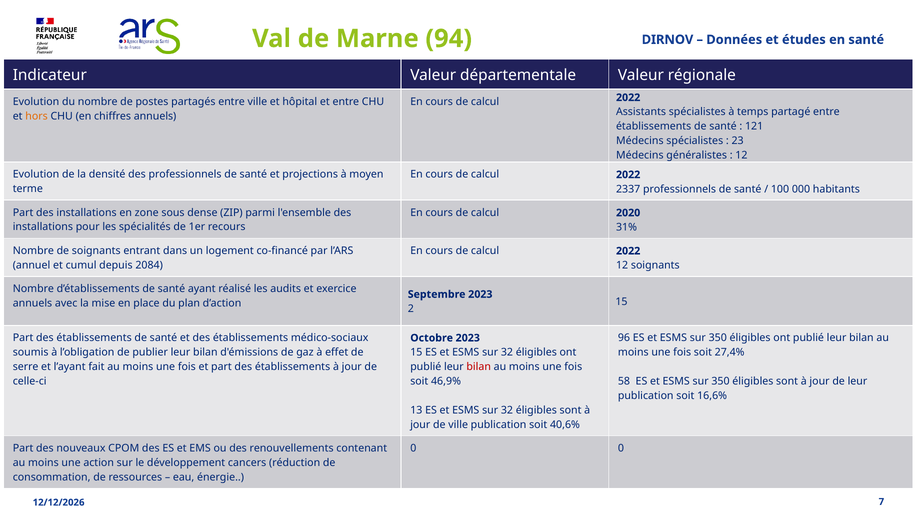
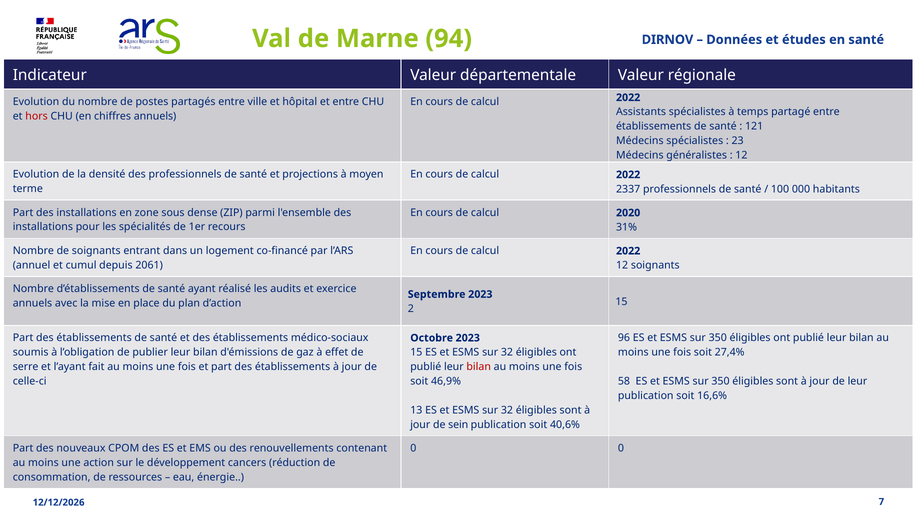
hors colour: orange -> red
2084: 2084 -> 2061
de ville: ville -> sein
